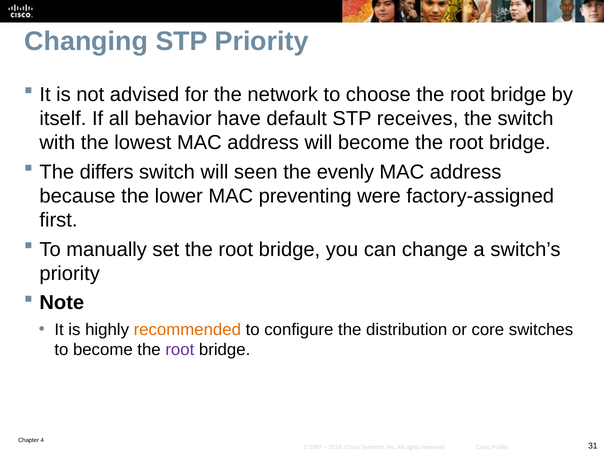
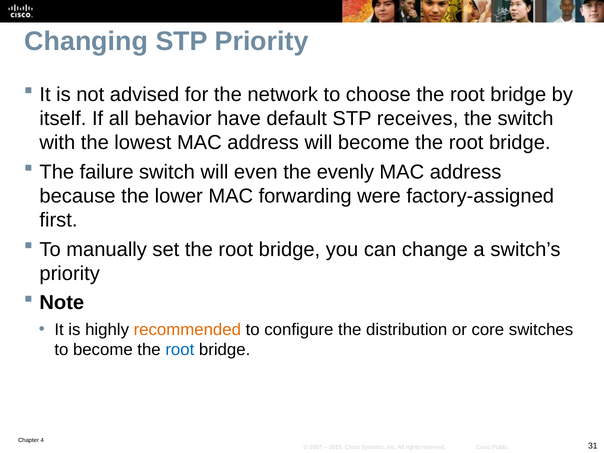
differs: differs -> failure
seen: seen -> even
preventing: preventing -> forwarding
root at (180, 350) colour: purple -> blue
